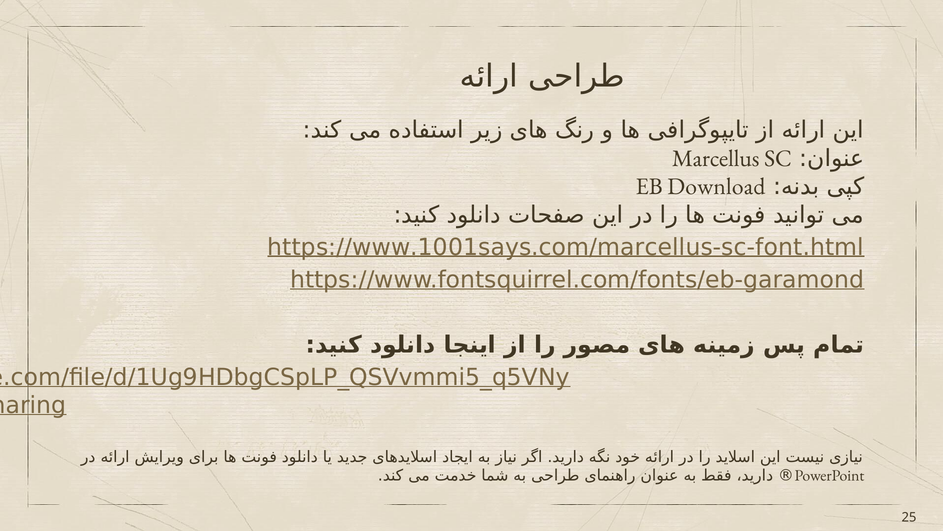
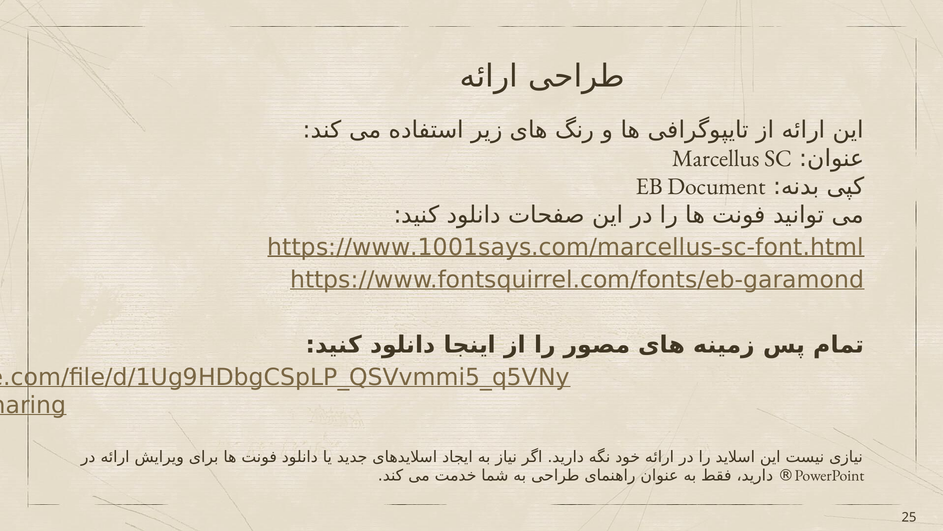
Download: Download -> Document
